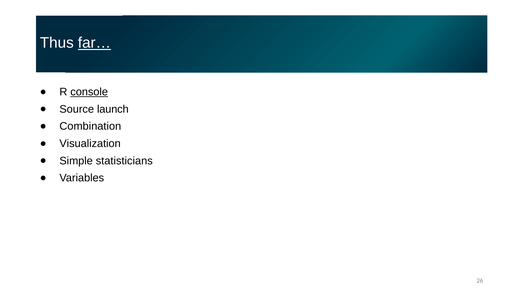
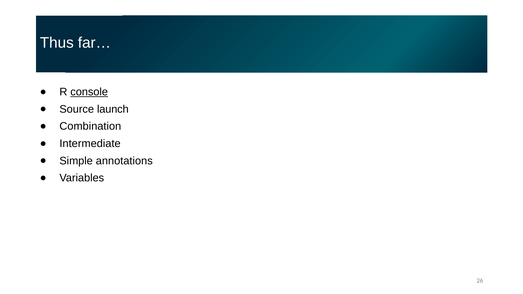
far… underline: present -> none
Visualization: Visualization -> Intermediate
statisticians: statisticians -> annotations
